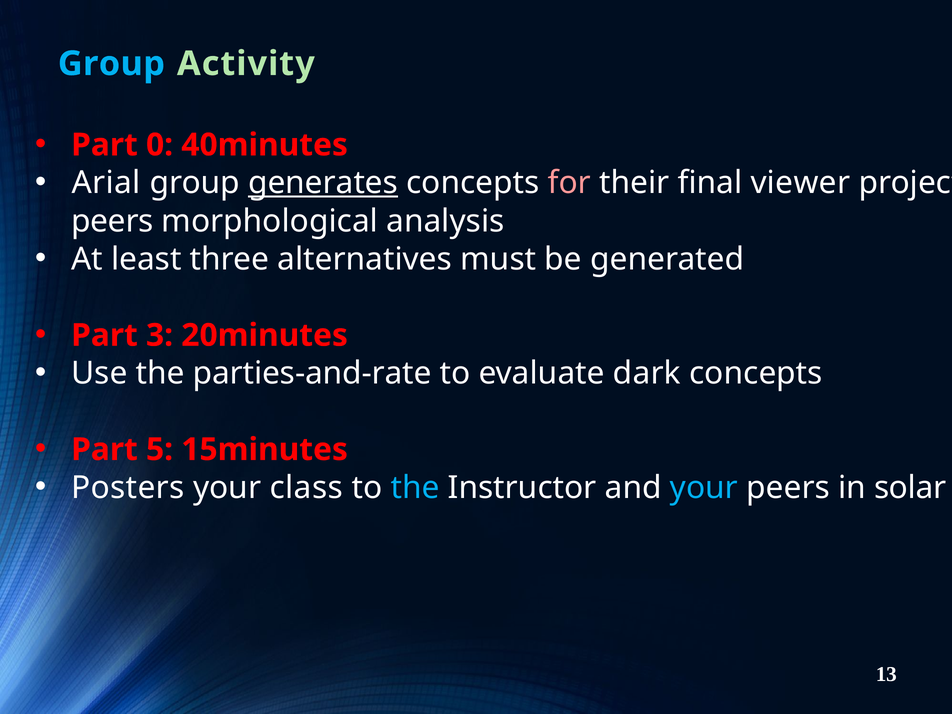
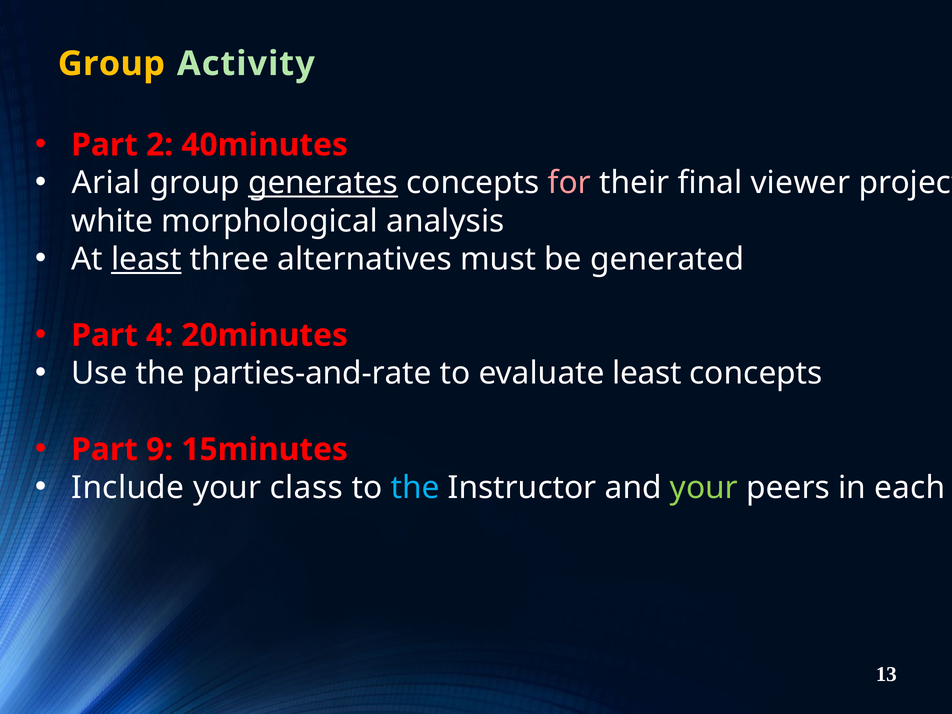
Group at (111, 64) colour: light blue -> yellow
0: 0 -> 2
peers at (112, 221): peers -> white
least at (146, 259) underline: none -> present
3: 3 -> 4
evaluate dark: dark -> least
5: 5 -> 9
Posters: Posters -> Include
your at (704, 488) colour: light blue -> light green
solar: solar -> each
